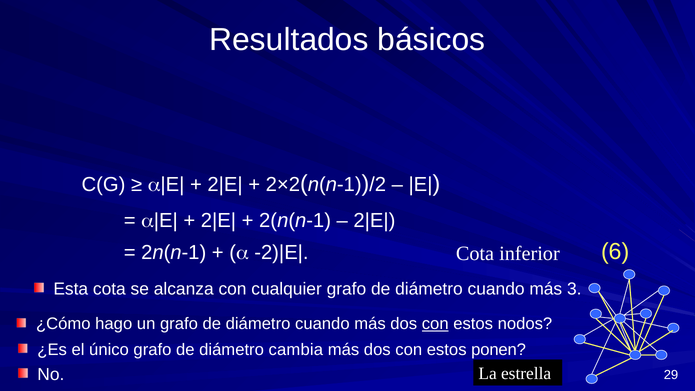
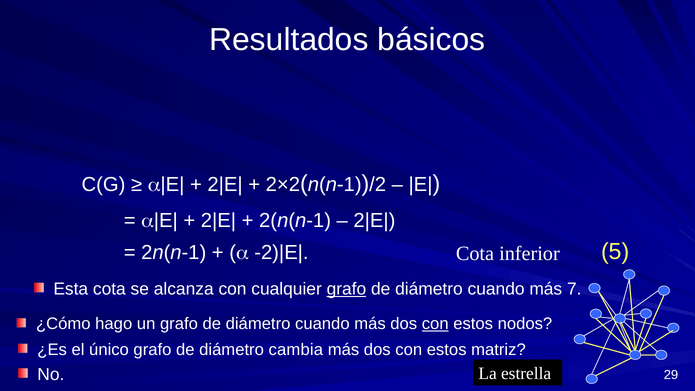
6: 6 -> 5
grafo at (346, 289) underline: none -> present
3: 3 -> 7
ponen: ponen -> matriz
